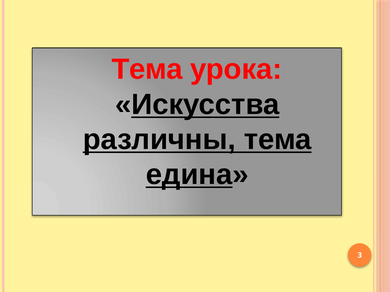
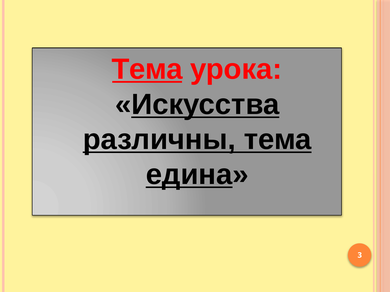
Тема at (147, 69) underline: none -> present
